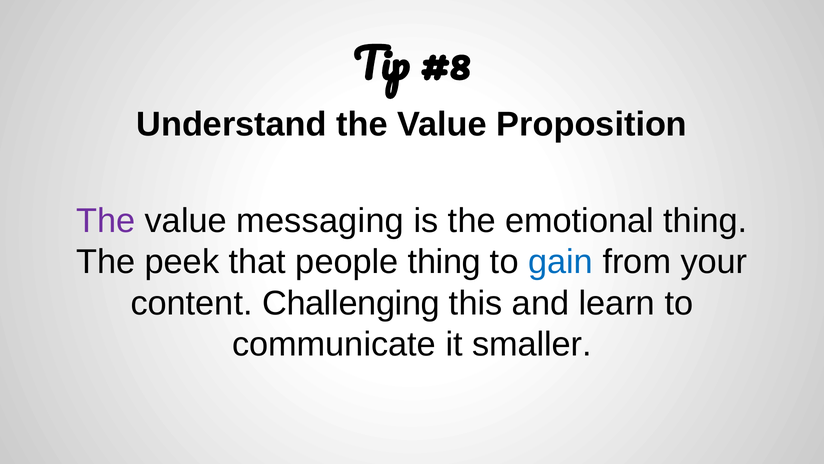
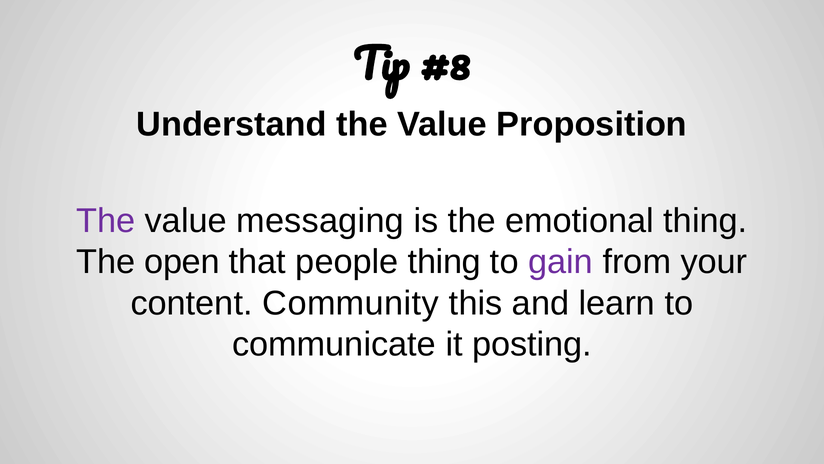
peek: peek -> open
gain colour: blue -> purple
Challenging: Challenging -> Community
smaller: smaller -> posting
